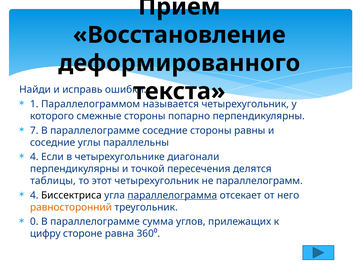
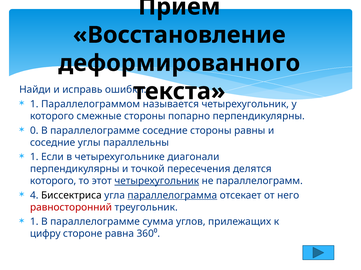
7: 7 -> 0
4 at (34, 157): 4 -> 1
таблицы at (53, 181): таблицы -> которого
четырехугольник at (157, 181) underline: none -> present
равносторонний colour: orange -> red
0 at (34, 222): 0 -> 1
